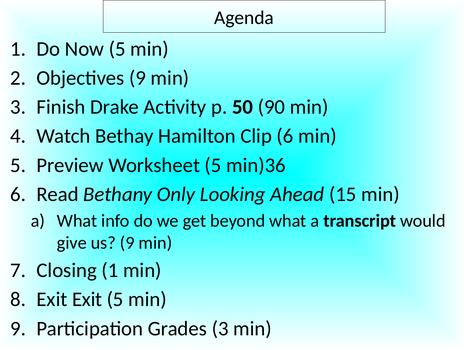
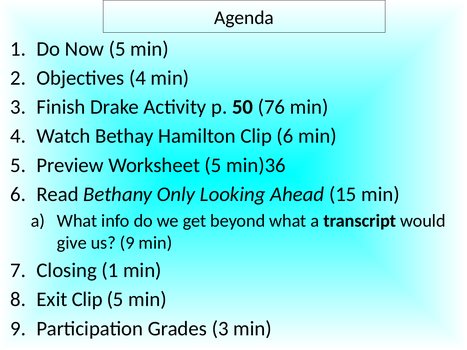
Objectives 9: 9 -> 4
90: 90 -> 76
Exit Exit: Exit -> Clip
